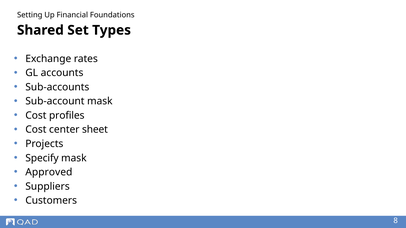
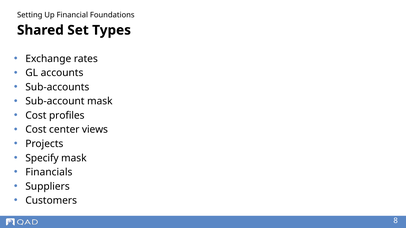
sheet: sheet -> views
Approved: Approved -> Financials
